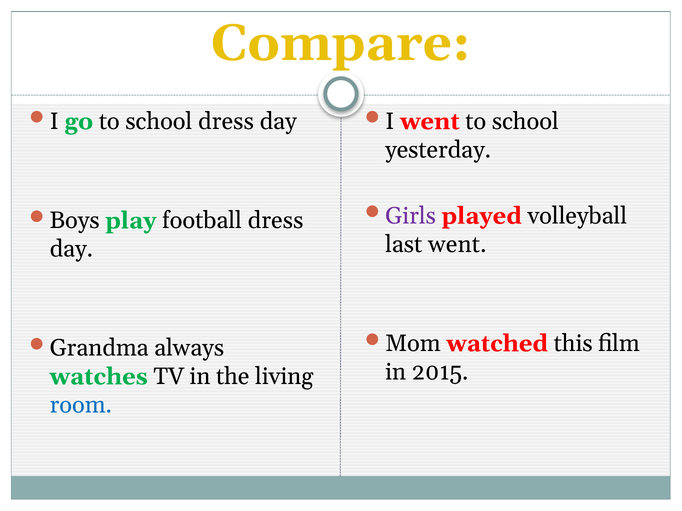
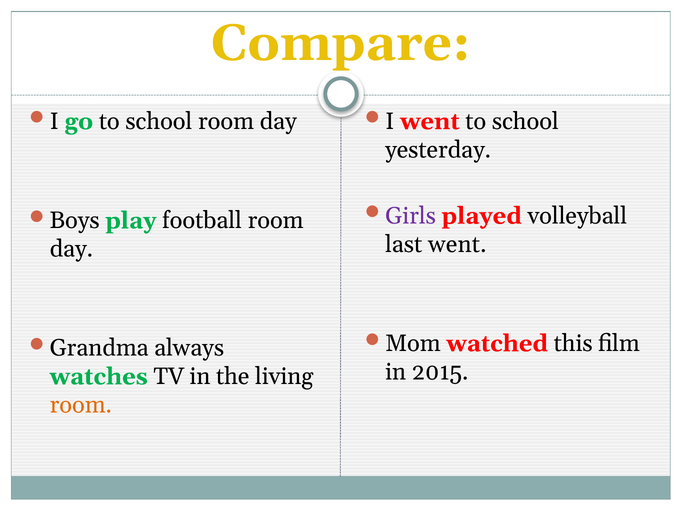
school dress: dress -> room
football dress: dress -> room
room at (81, 405) colour: blue -> orange
